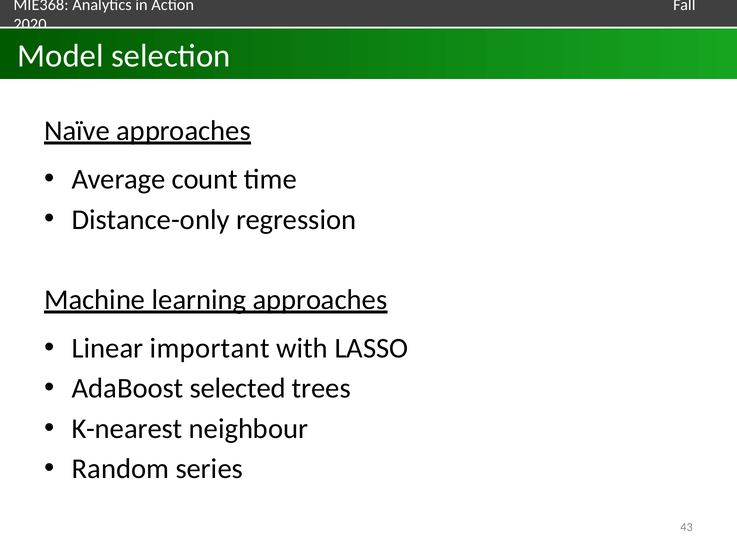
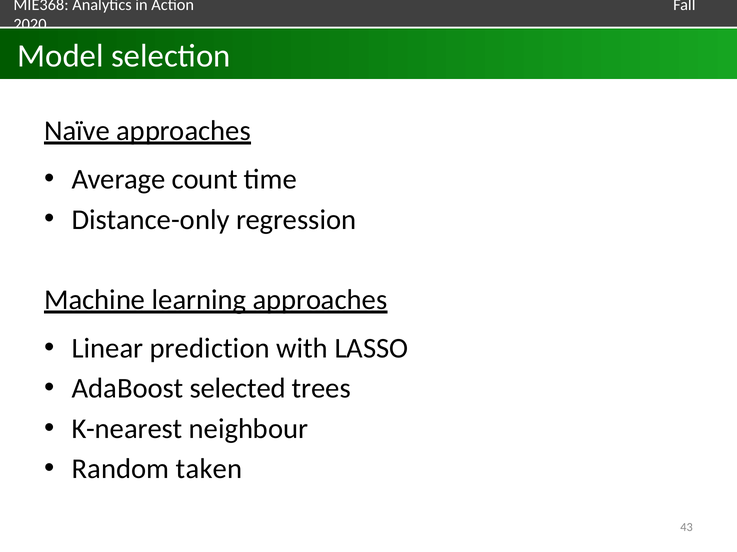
important: important -> prediction
series: series -> taken
